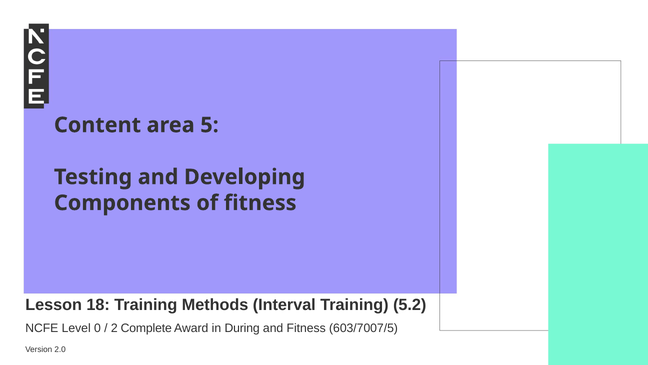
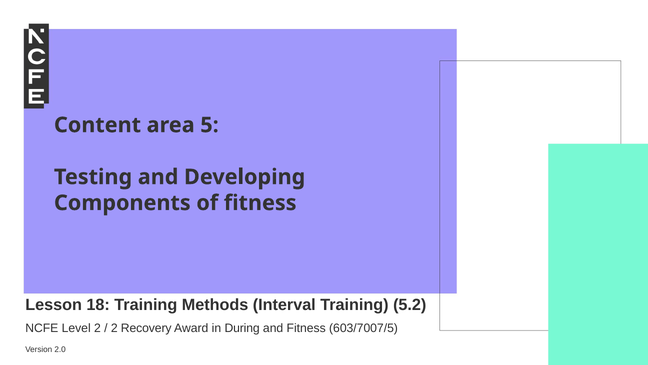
Level 0: 0 -> 2
Complete: Complete -> Recovery
